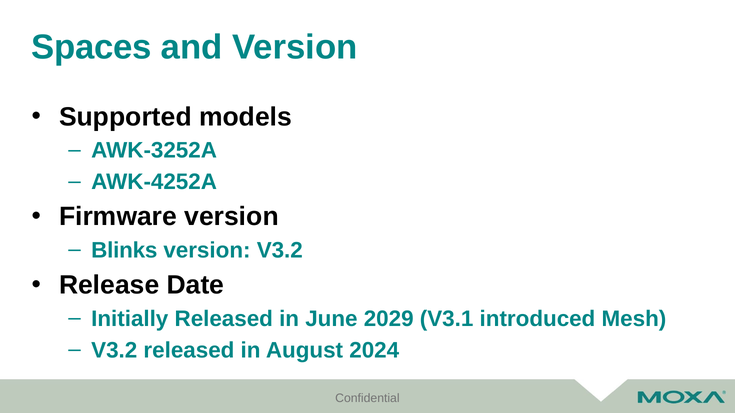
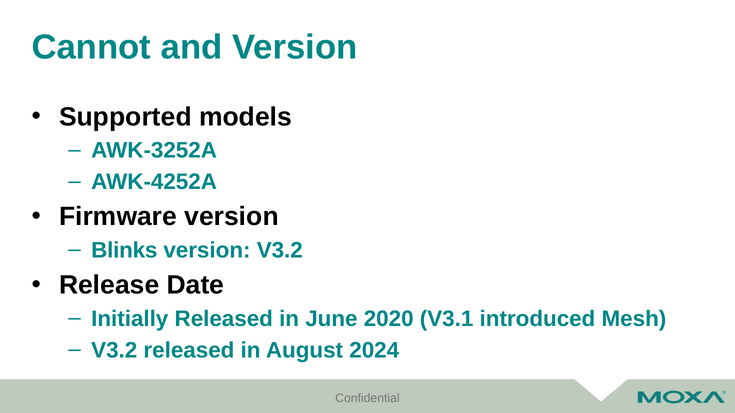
Spaces: Spaces -> Cannot
2029: 2029 -> 2020
